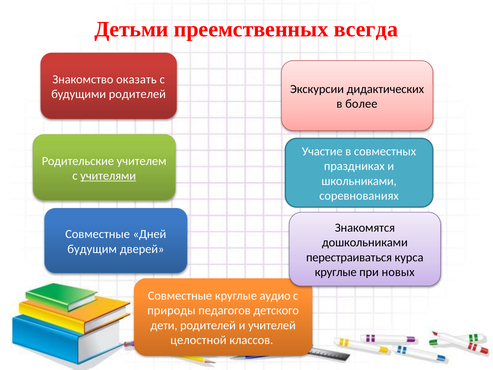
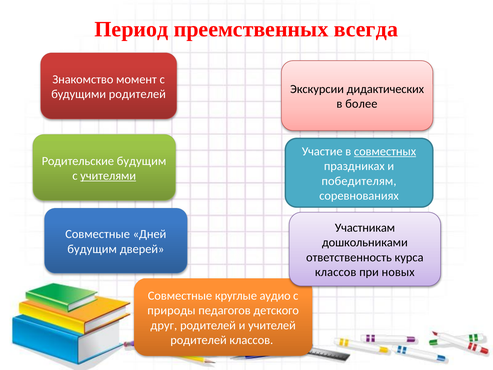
Детьми: Детьми -> Период
оказать: оказать -> момент
совместных underline: none -> present
Родительские учителем: учителем -> будущим
школьниками: школьниками -> победителям
Знакомятся: Знакомятся -> Участникам
перестраиваться: перестраиваться -> ответственность
круглые at (336, 272): круглые -> классов
дети: дети -> друг
целостной at (198, 340): целостной -> родителей
